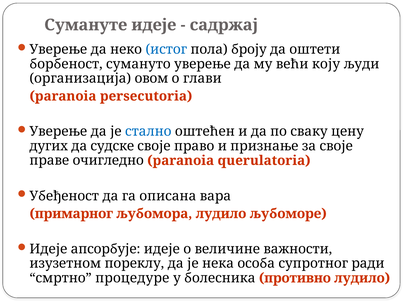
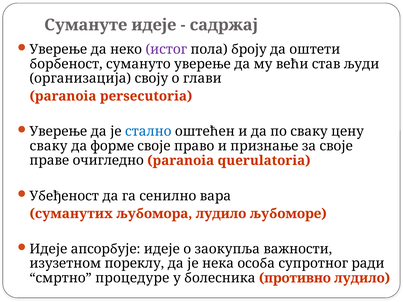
истог colour: blue -> purple
коју: коју -> став
овом: овом -> своју
дугих at (49, 146): дугих -> сваку
судске: судске -> форме
описана: описана -> сенилно
примарног: примарног -> суманутих
величине: величине -> заокупља
